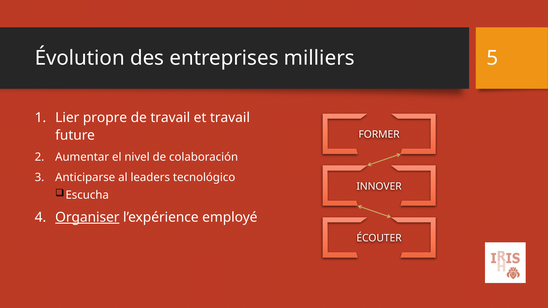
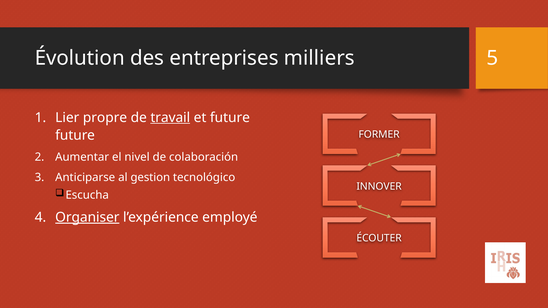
travail at (170, 118) underline: none -> present
et travail: travail -> future
leaders: leaders -> gestion
